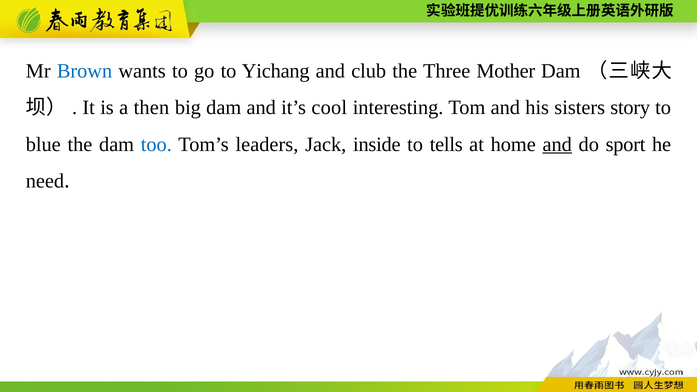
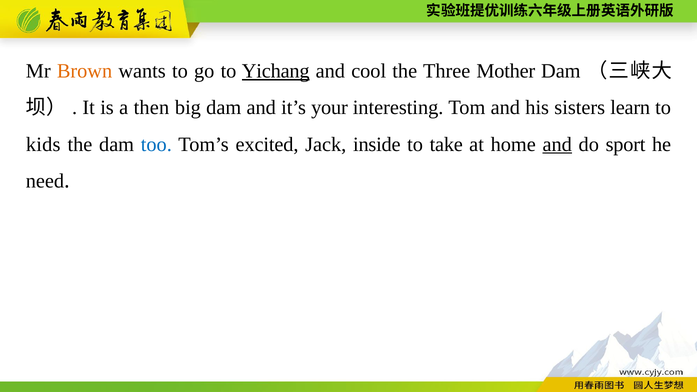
Brown colour: blue -> orange
Yichang underline: none -> present
club: club -> cool
cool: cool -> your
story: story -> learn
blue: blue -> kids
leaders: leaders -> excited
tells: tells -> take
